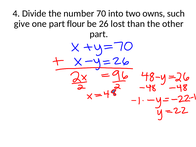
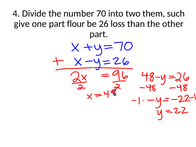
owns: owns -> them
lost: lost -> loss
